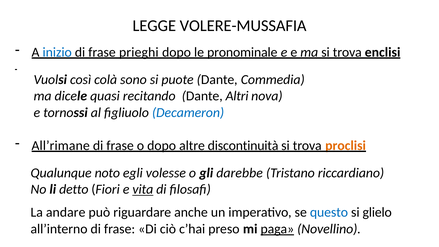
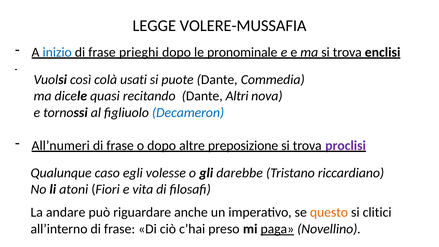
sono: sono -> usati
All’rimane: All’rimane -> All’numeri
discontinuità: discontinuità -> preposizione
proclisi colour: orange -> purple
noto: noto -> caso
detto: detto -> atoni
vita underline: present -> none
questo colour: blue -> orange
glielo: glielo -> clitici
